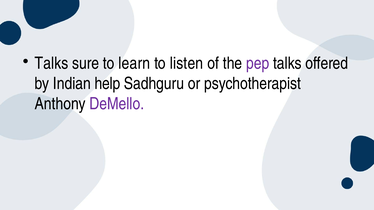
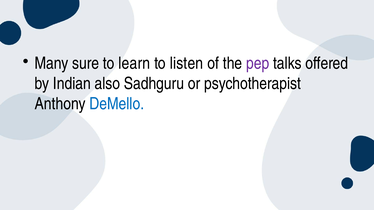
Talks at (51, 63): Talks -> Many
help: help -> also
DeMello colour: purple -> blue
